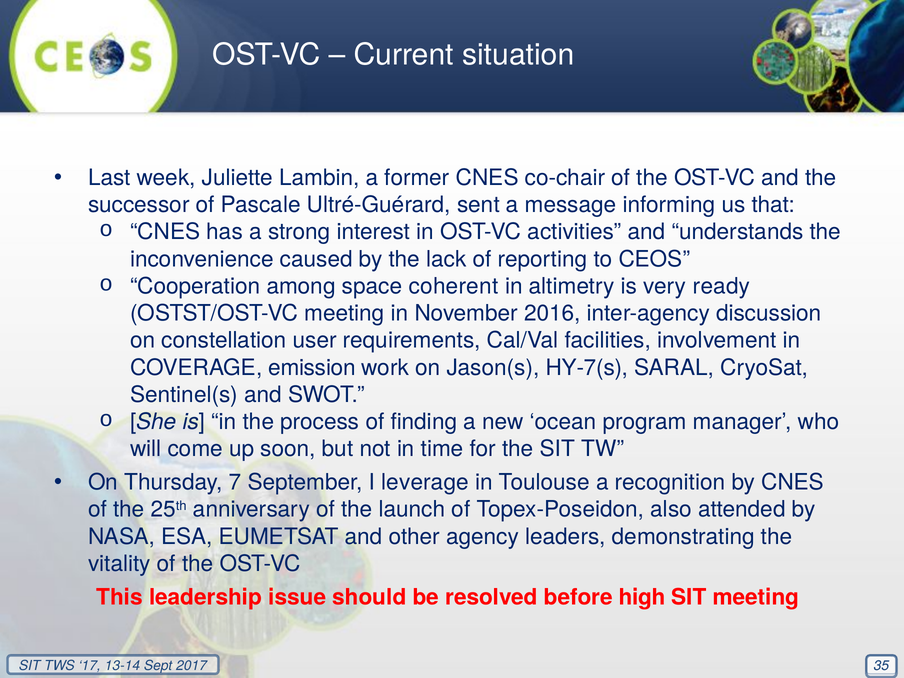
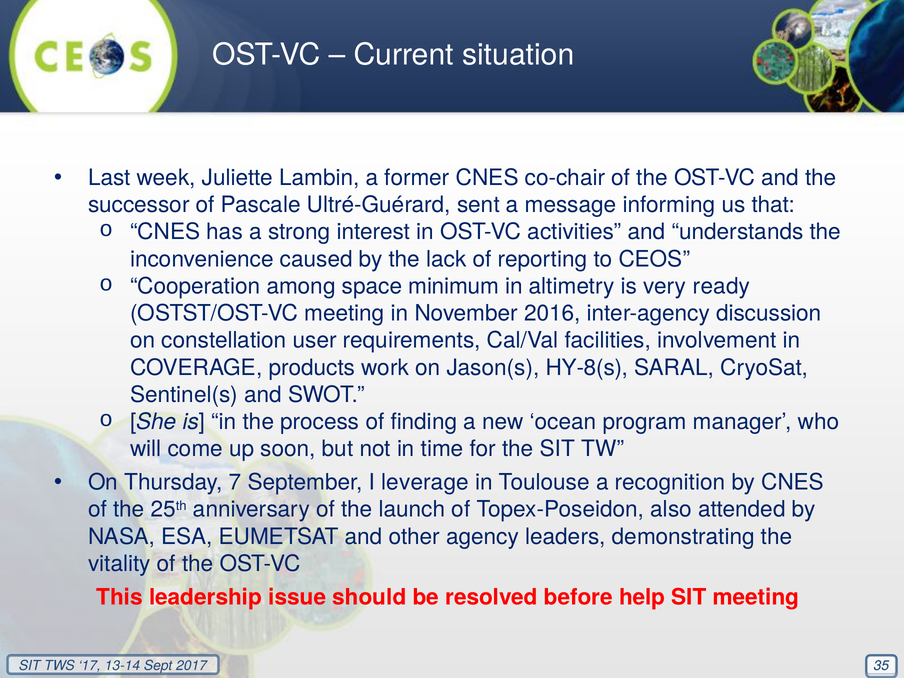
coherent: coherent -> minimum
emission: emission -> products
HY-7(s: HY-7(s -> HY-8(s
high: high -> help
